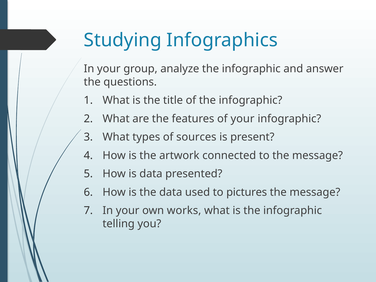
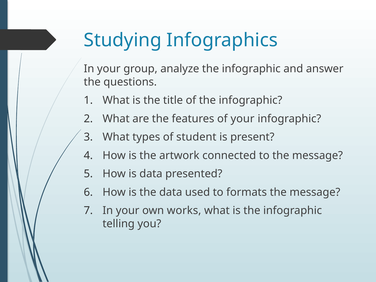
sources: sources -> student
pictures: pictures -> formats
